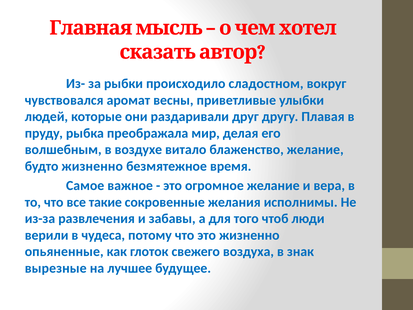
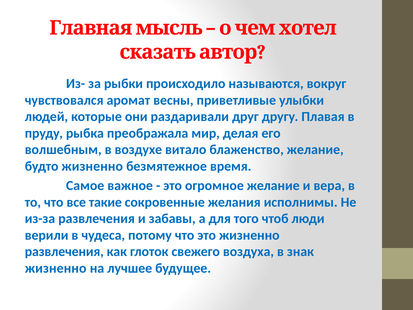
сладостном: сладостном -> называются
опьяненные at (64, 252): опьяненные -> развлечения
вырезные at (56, 268): вырезные -> жизненно
